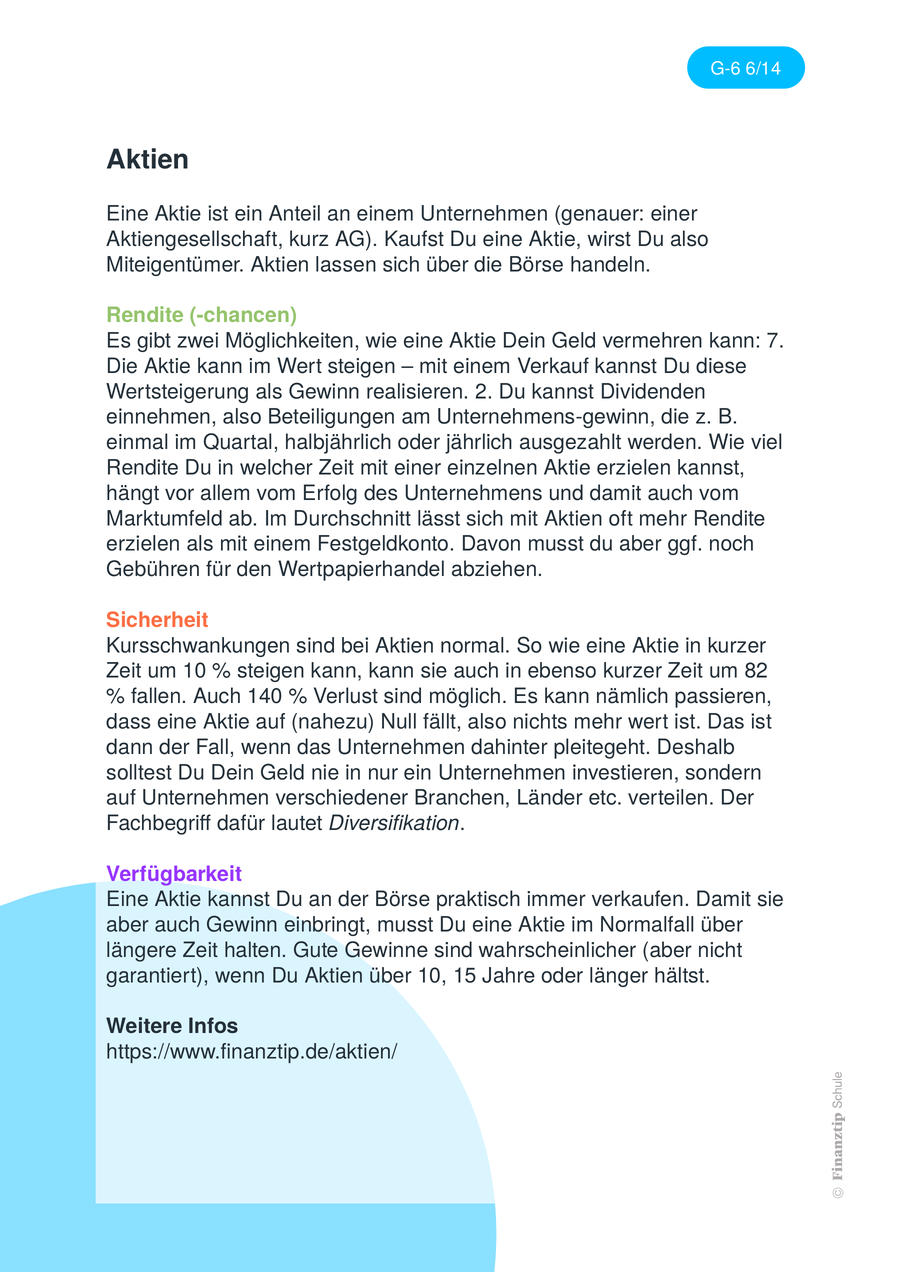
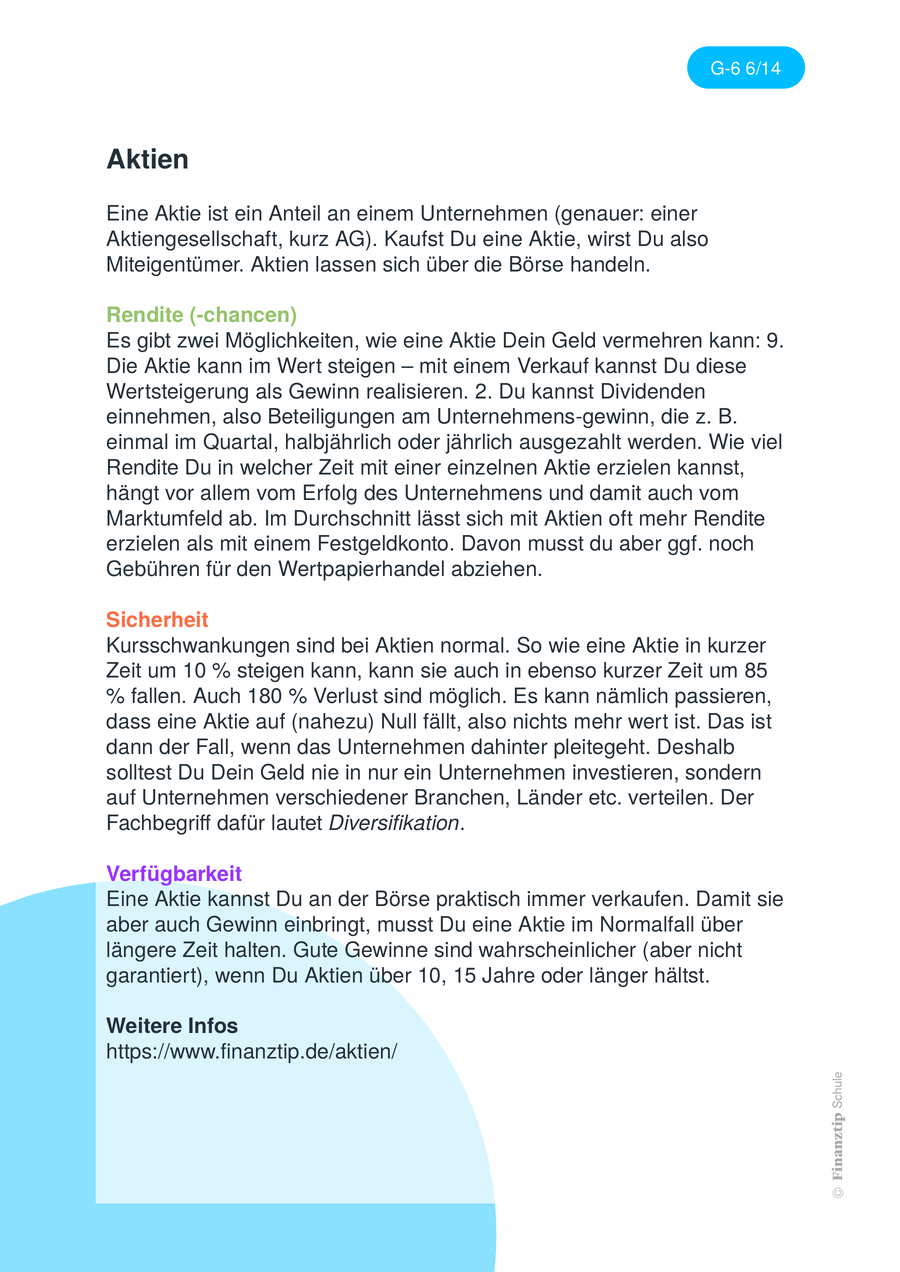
7: 7 -> 9
82: 82 -> 85
140: 140 -> 180
